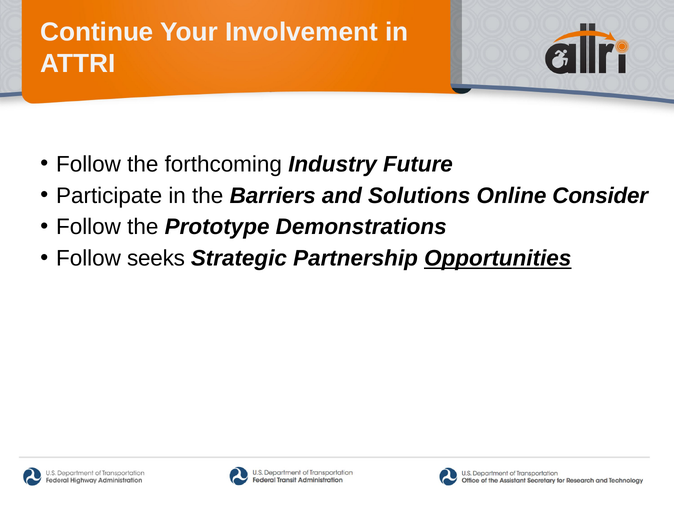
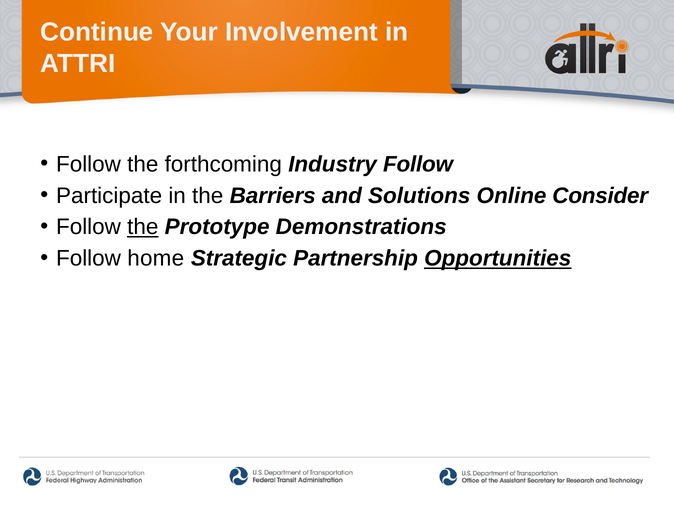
Industry Future: Future -> Follow
the at (143, 227) underline: none -> present
seeks: seeks -> home
